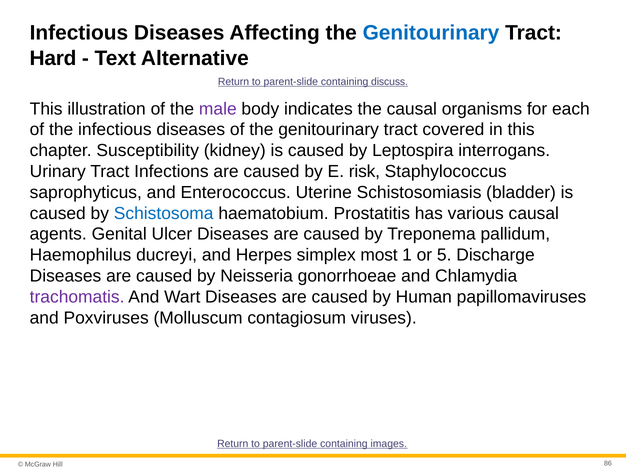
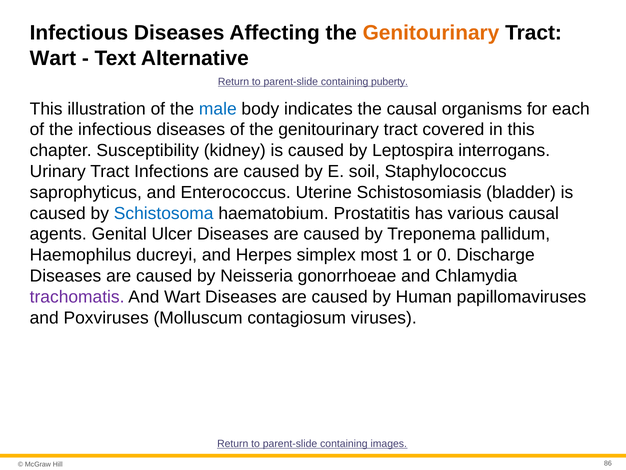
Genitourinary at (431, 33) colour: blue -> orange
Hard at (53, 58): Hard -> Wart
discuss: discuss -> puberty
male colour: purple -> blue
risk: risk -> soil
5: 5 -> 0
